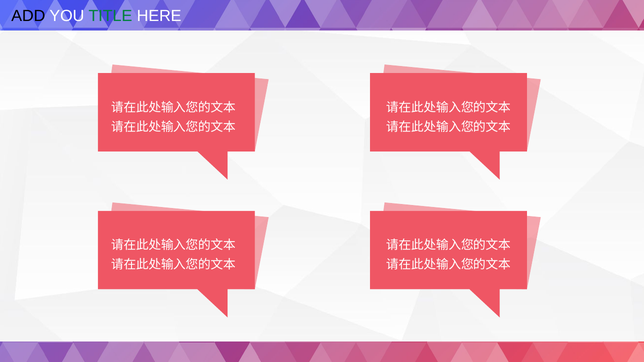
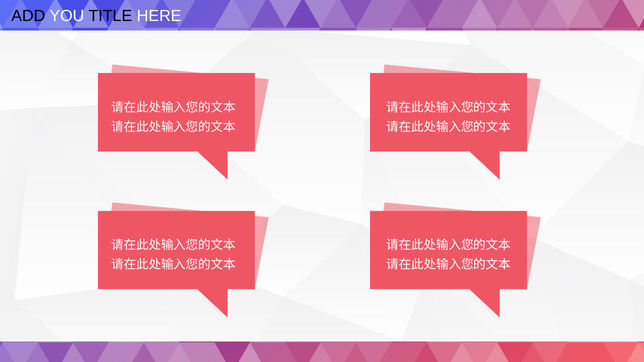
TITLE colour: green -> black
